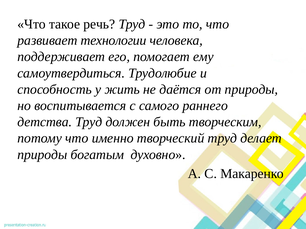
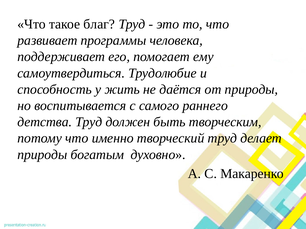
речь: речь -> благ
технологии: технологии -> программы
